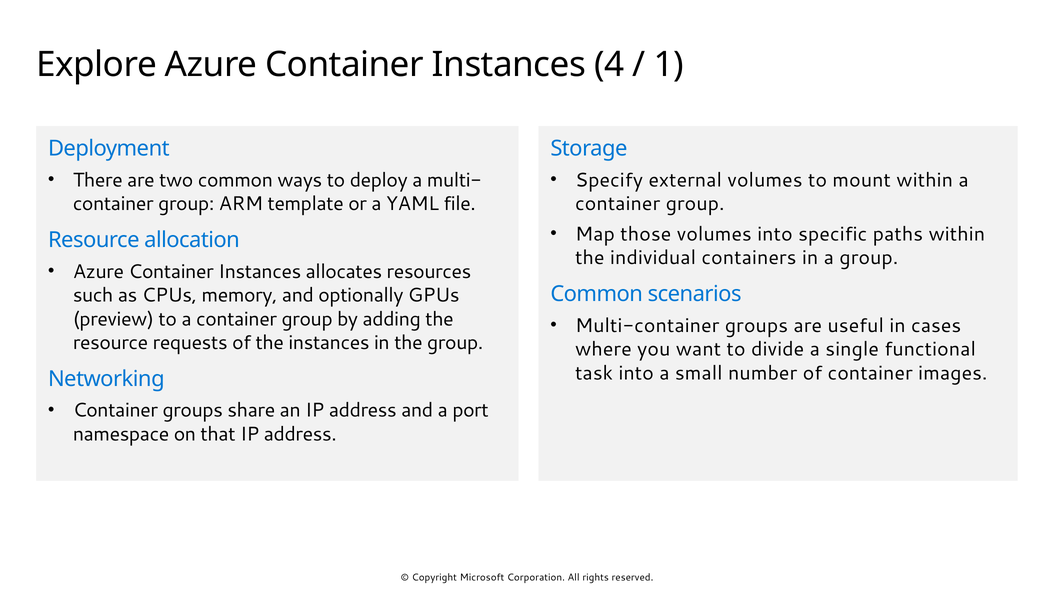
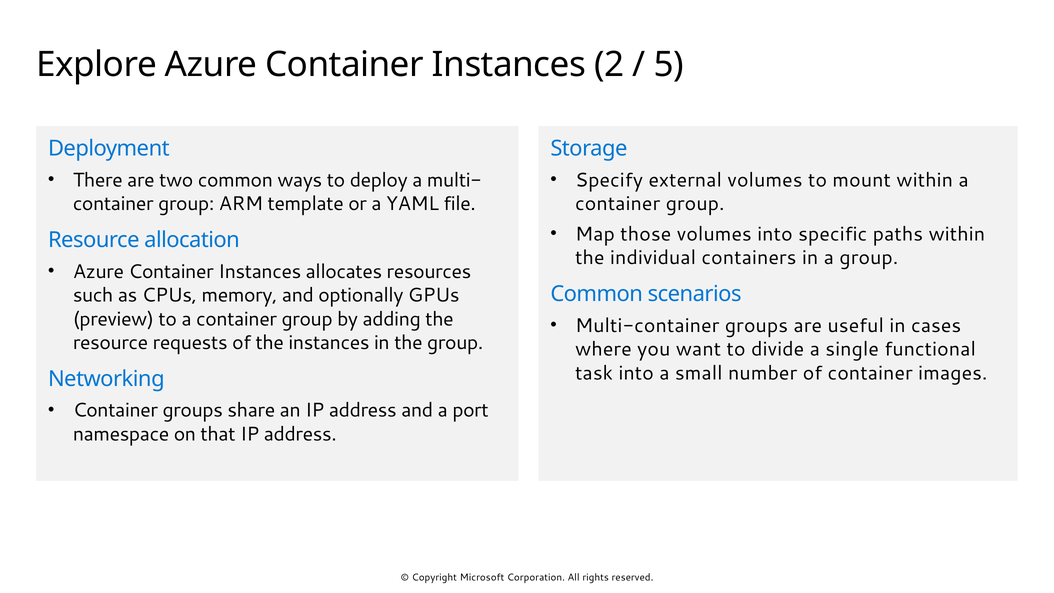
4: 4 -> 2
1: 1 -> 5
